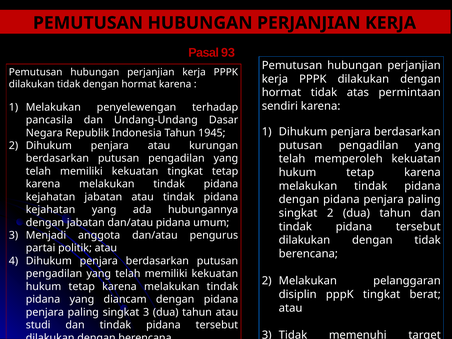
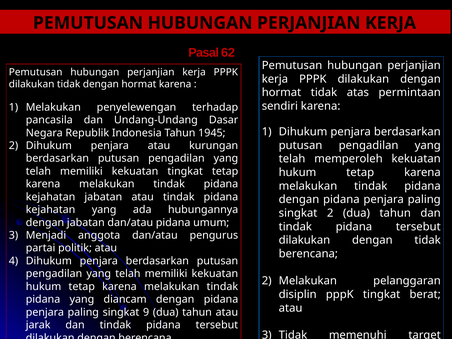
93: 93 -> 62
singkat 3: 3 -> 9
studi: studi -> jarak
